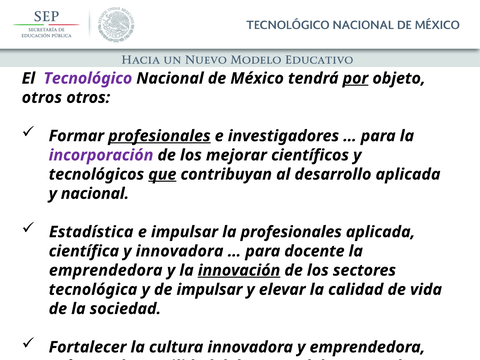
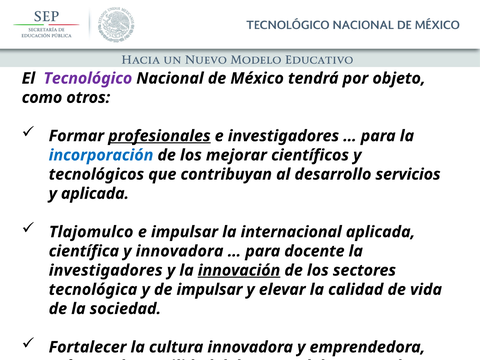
por underline: present -> none
otros at (42, 98): otros -> como
incorporación colour: purple -> blue
que underline: present -> none
desarrollo aplicada: aplicada -> servicios
y nacional: nacional -> aplicada
Estadística: Estadística -> Tlajomulco
la profesionales: profesionales -> internacional
emprendedora at (106, 270): emprendedora -> investigadores
